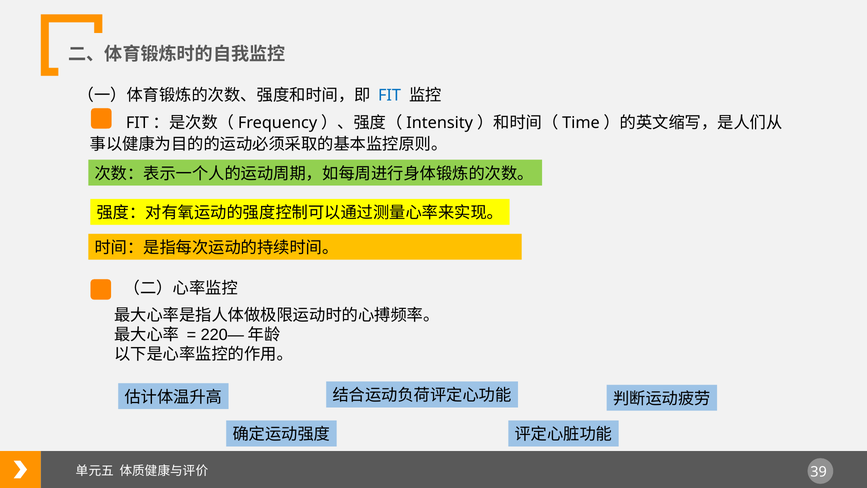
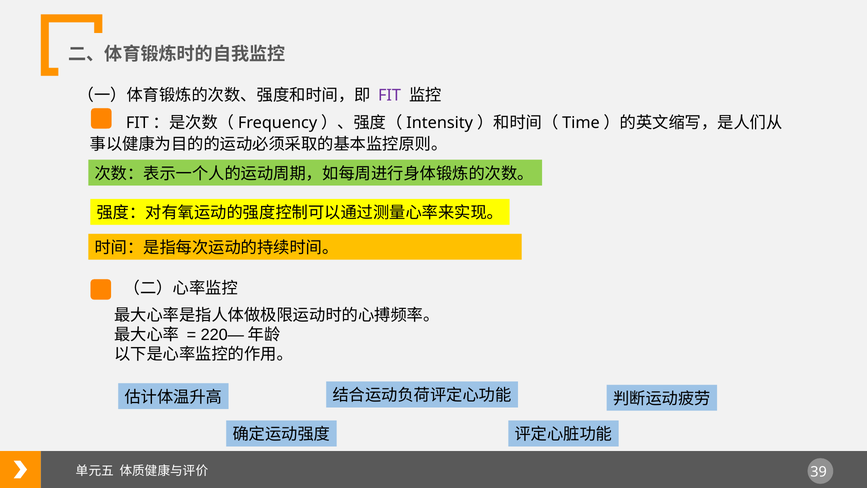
FIT colour: blue -> purple
